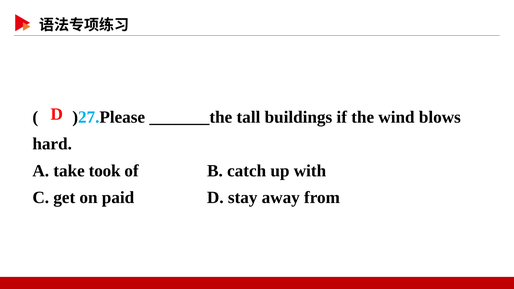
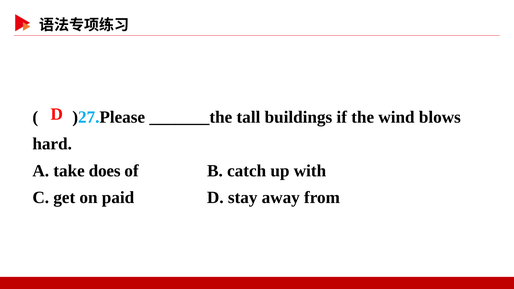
took: took -> does
